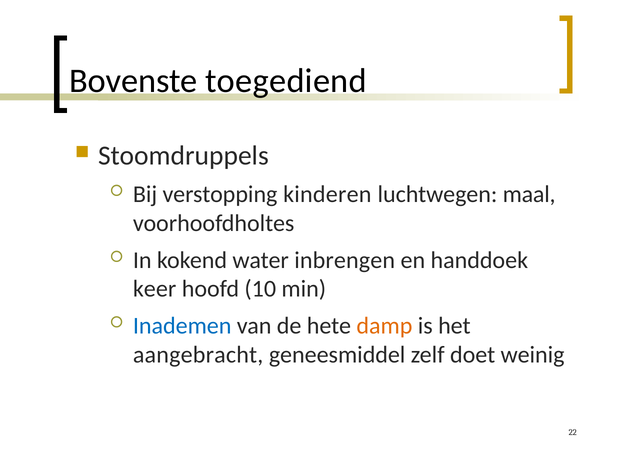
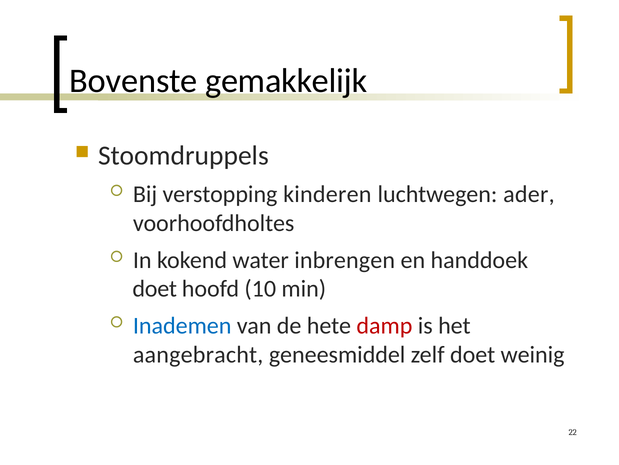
toegediend: toegediend -> gemakkelijk
maal: maal -> ader
keer at (155, 289): keer -> doet
damp colour: orange -> red
